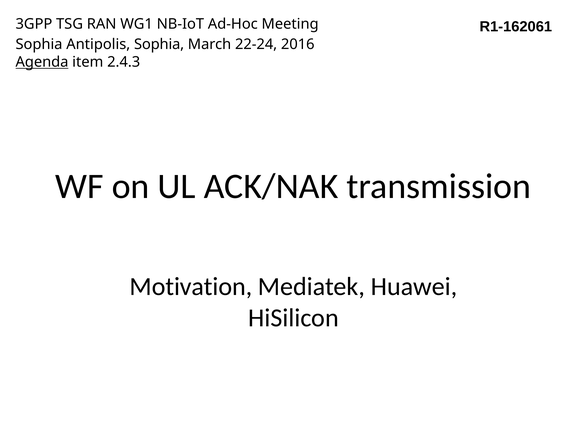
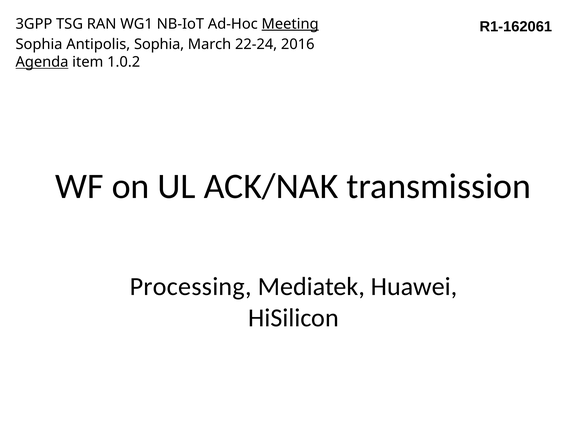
Meeting underline: none -> present
2.4.3: 2.4.3 -> 1.0.2
Motivation: Motivation -> Processing
